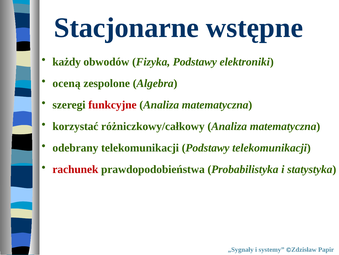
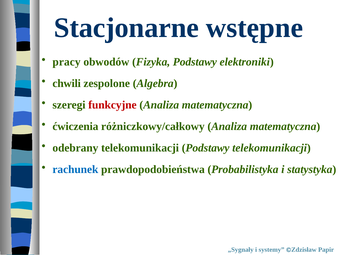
każdy: każdy -> pracy
oceną: oceną -> chwili
korzystać: korzystać -> ćwiczenia
rachunek colour: red -> blue
